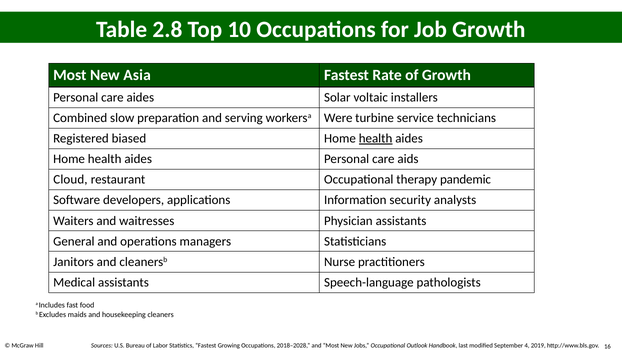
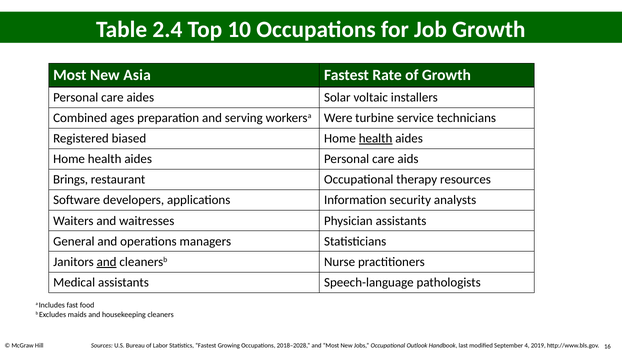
2.8: 2.8 -> 2.4
slow: slow -> ages
Cloud: Cloud -> Brings
pandemic: pandemic -> resources
and at (107, 262) underline: none -> present
